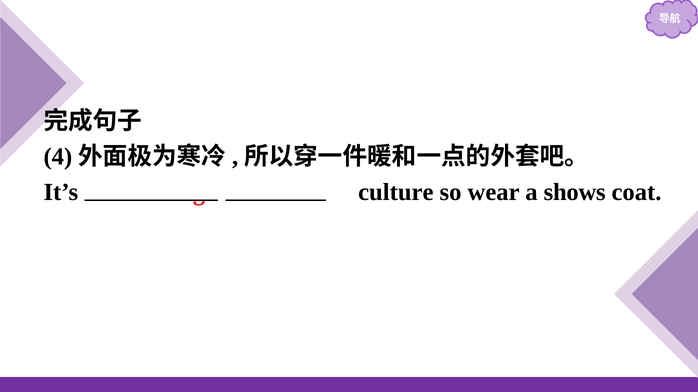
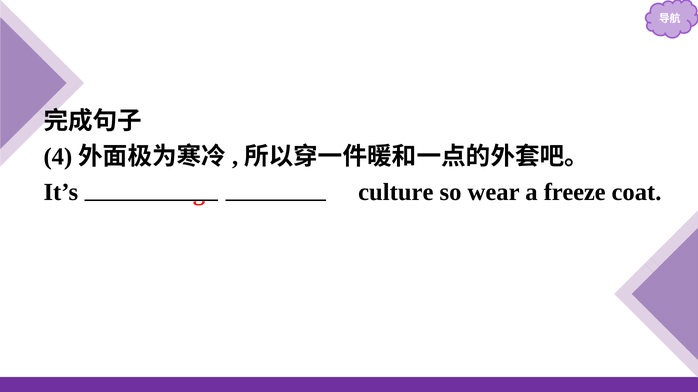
shows: shows -> freeze
